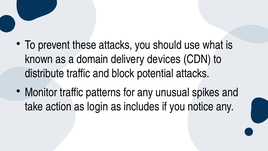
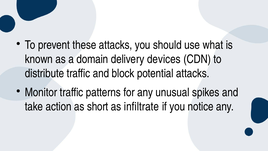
login: login -> short
includes: includes -> infiltrate
